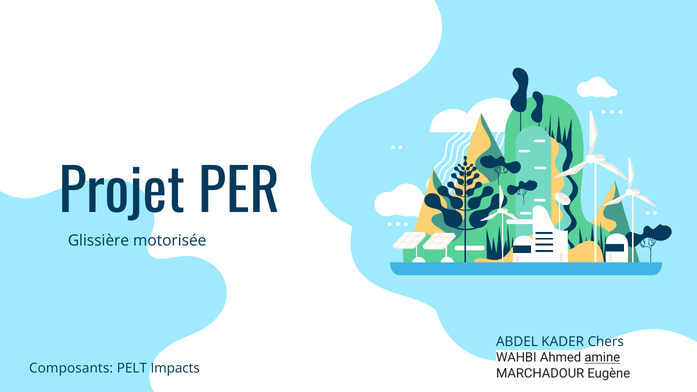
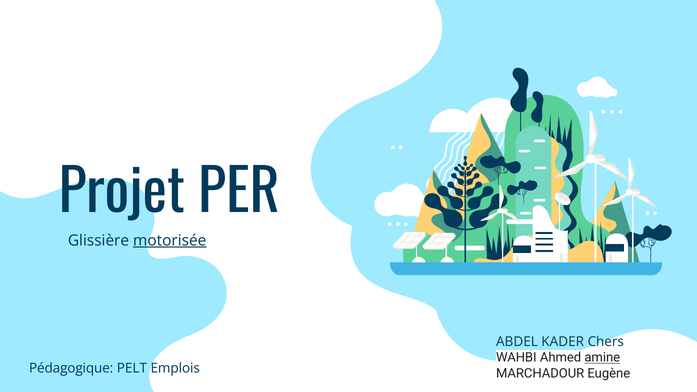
motorisée underline: none -> present
Composants: Composants -> Pédagogique
Impacts: Impacts -> Emplois
